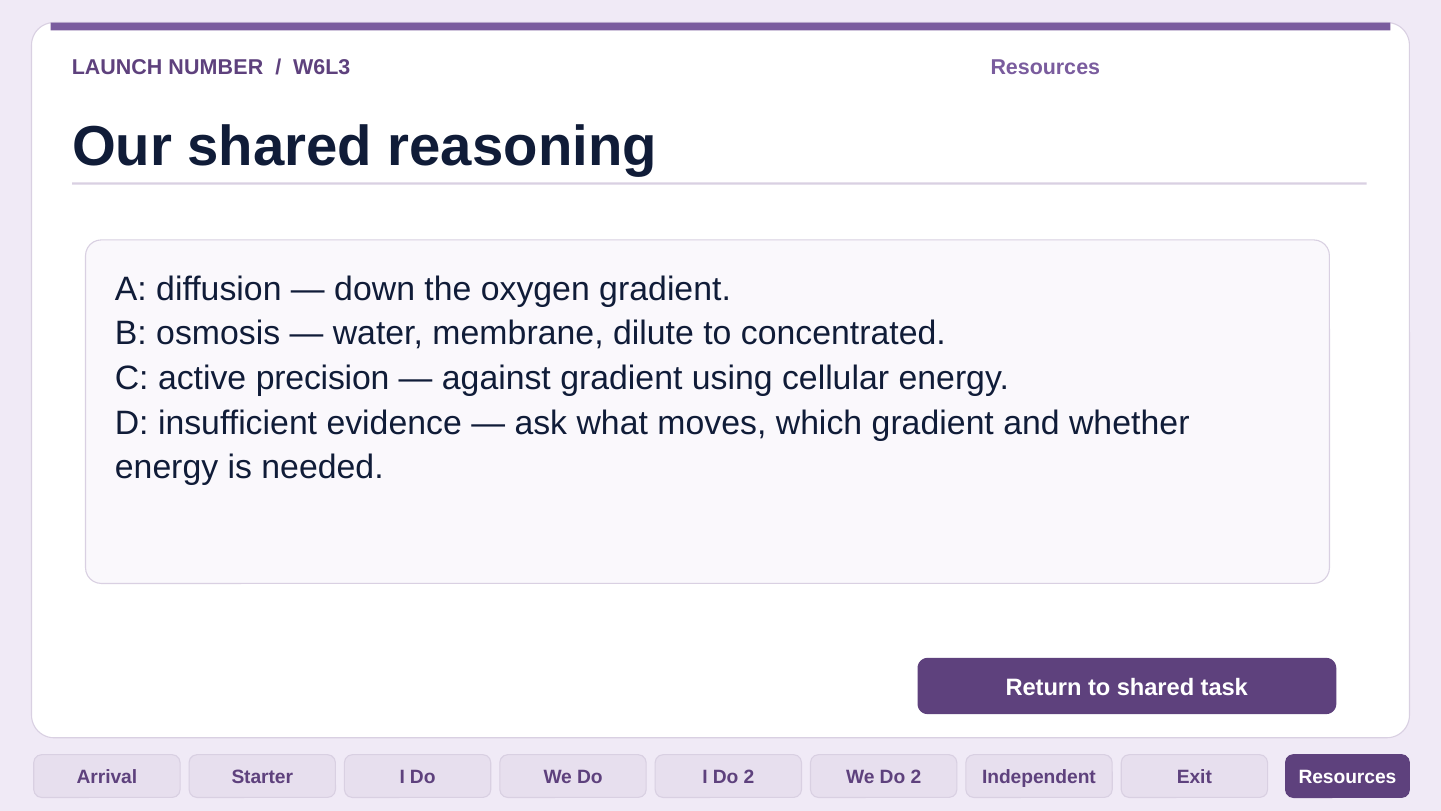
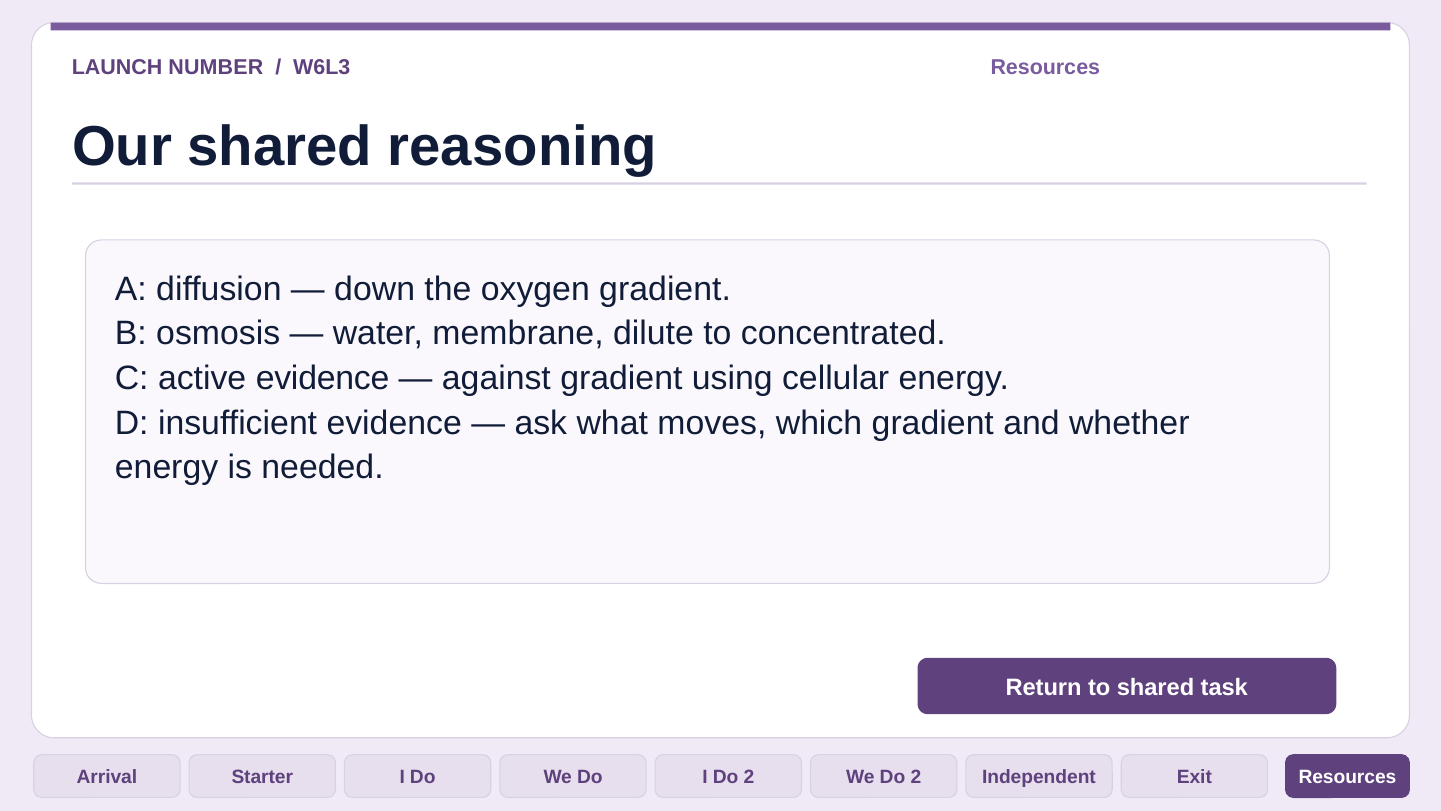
active precision: precision -> evidence
